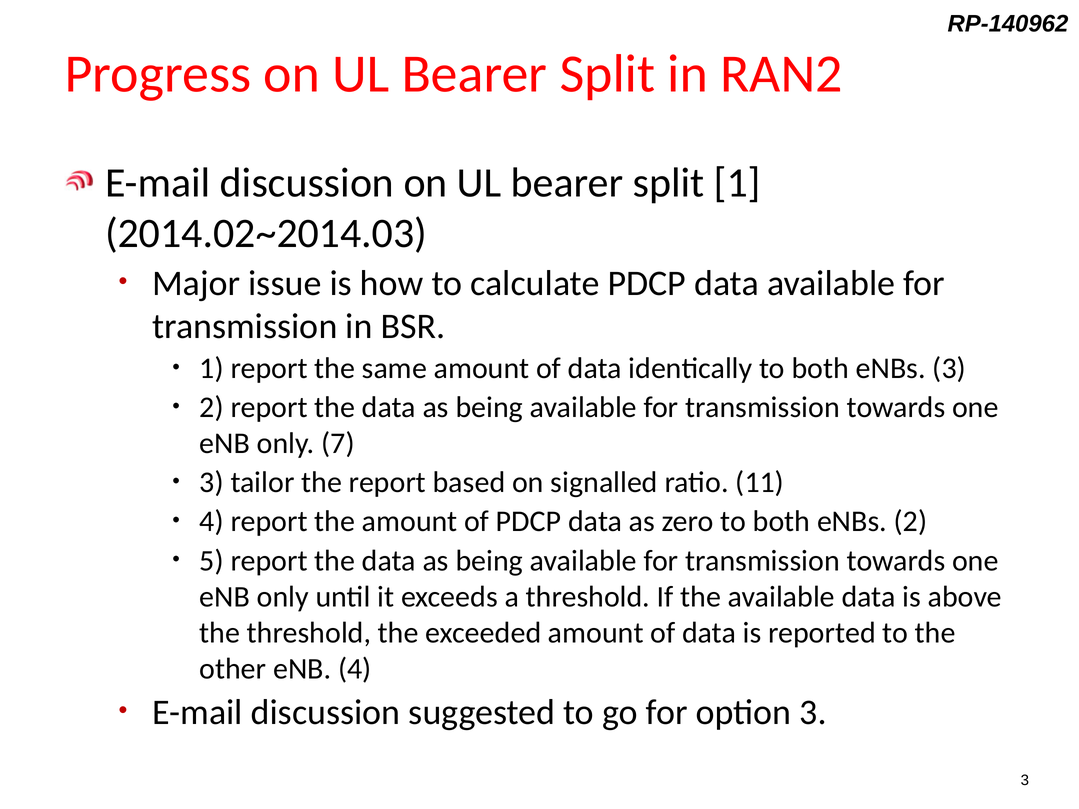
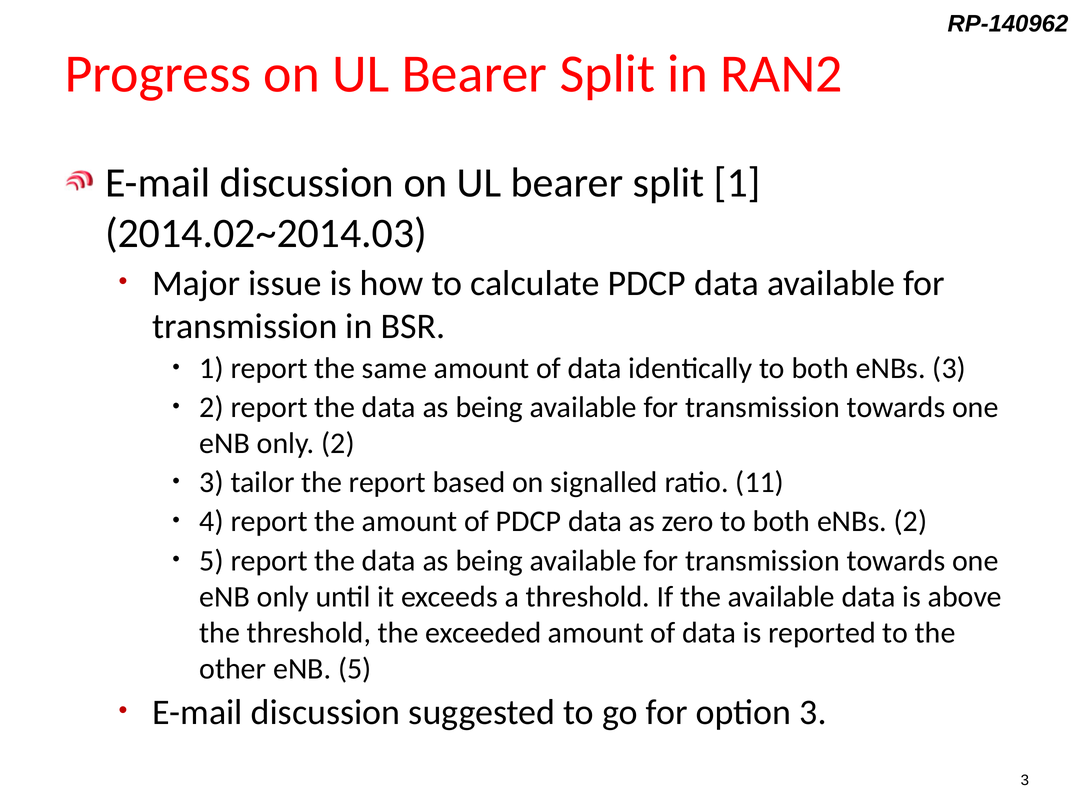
only 7: 7 -> 2
eNB 4: 4 -> 5
